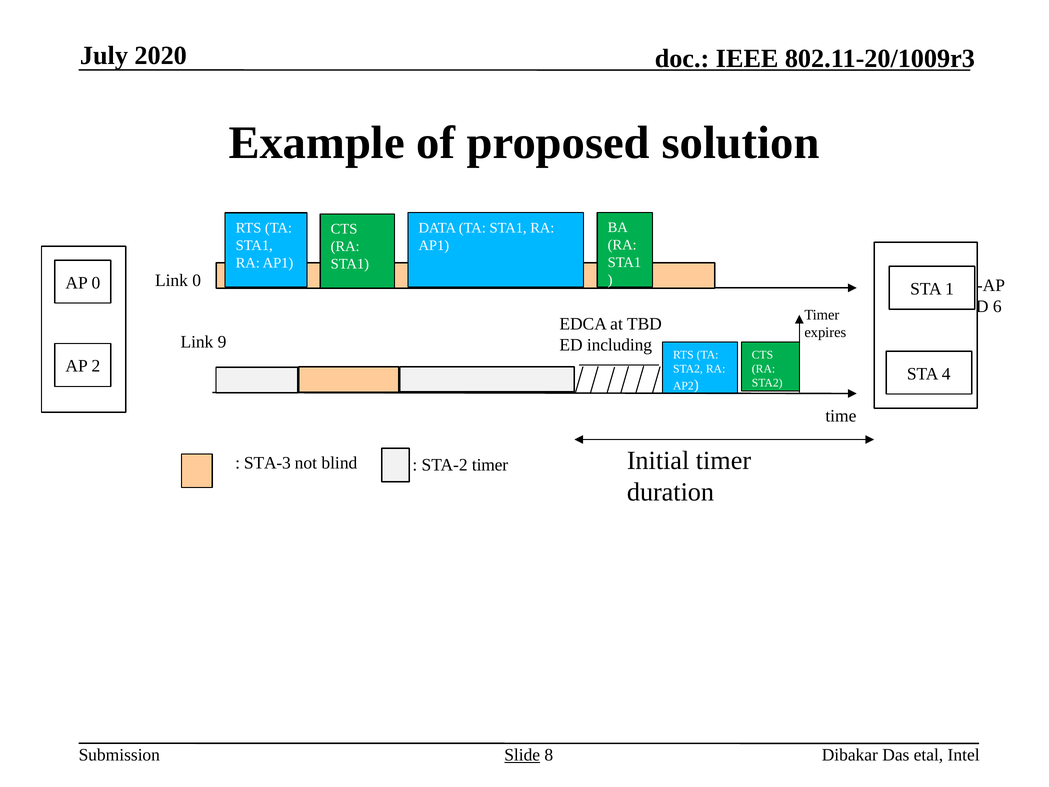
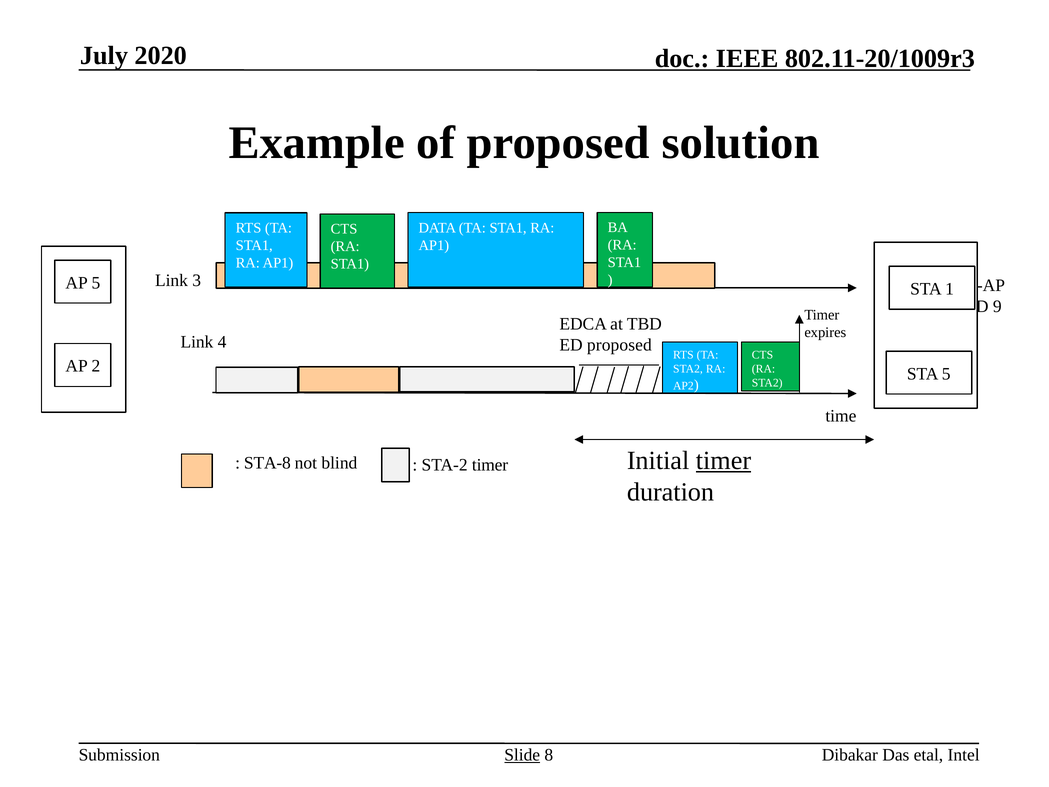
Link 0: 0 -> 3
AP 0: 0 -> 5
6: 6 -> 9
9: 9 -> 4
ED including: including -> proposed
STA 4: 4 -> 5
STA-3: STA-3 -> STA-8
timer at (723, 460) underline: none -> present
